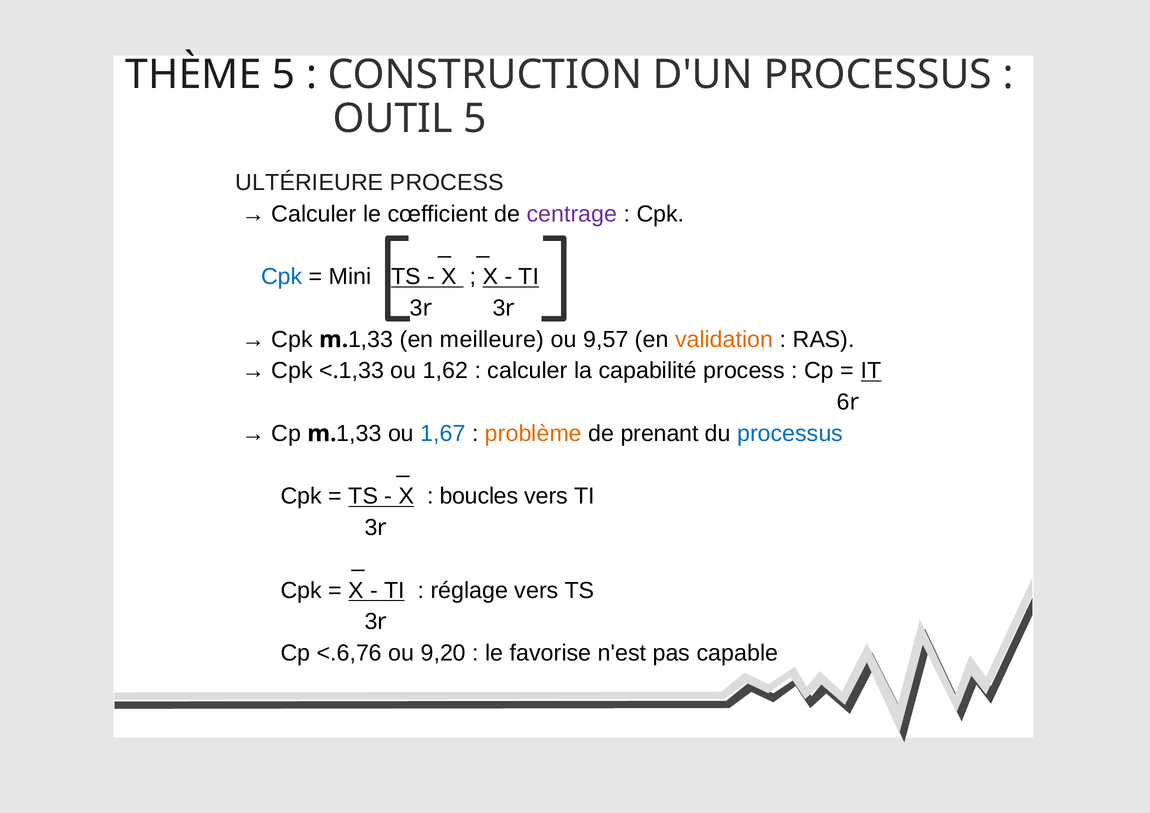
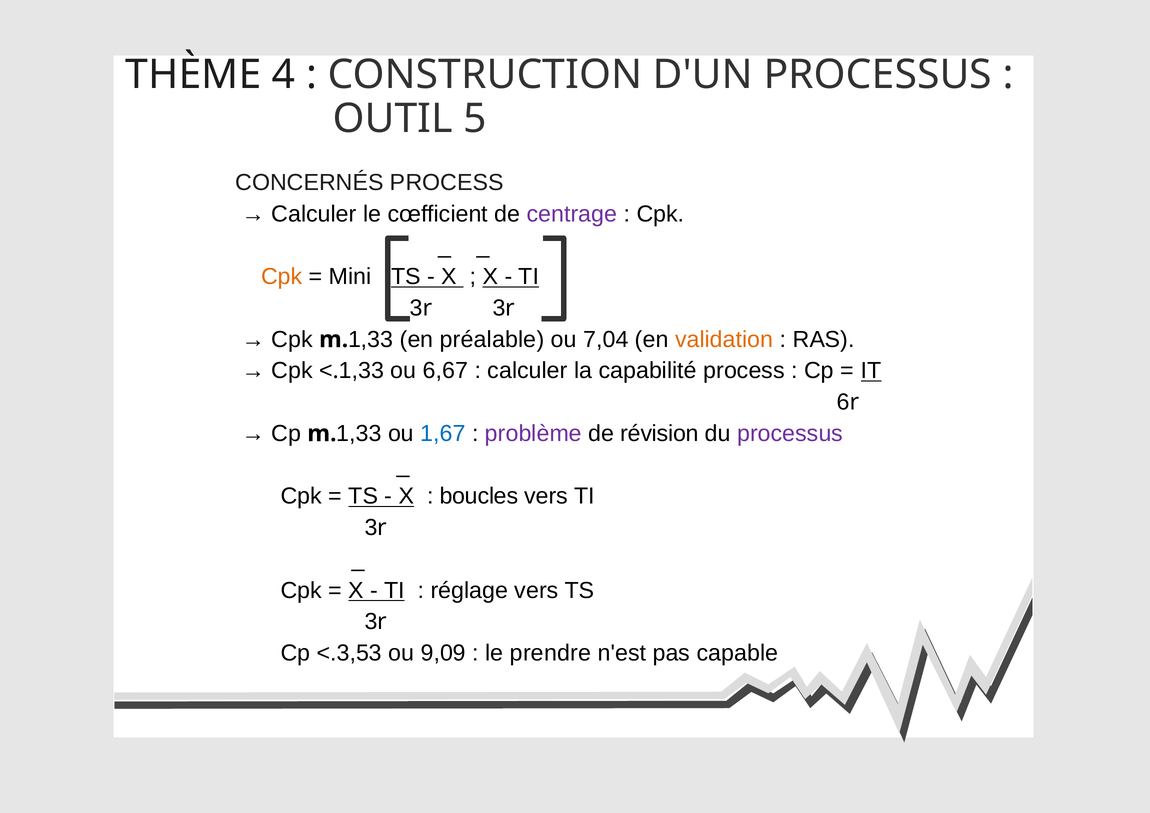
THÈME 5: 5 -> 4
ULTÉRIEURE: ULTÉRIEURE -> CONCERNÉS
Cpk at (282, 277) colour: blue -> orange
meilleure: meilleure -> préalable
9,57: 9,57 -> 7,04
1,62: 1,62 -> 6,67
problème colour: orange -> purple
prenant: prenant -> révision
processus at (790, 434) colour: blue -> purple
<.6,76: <.6,76 -> <.3,53
9,20: 9,20 -> 9,09
favorise: favorise -> prendre
